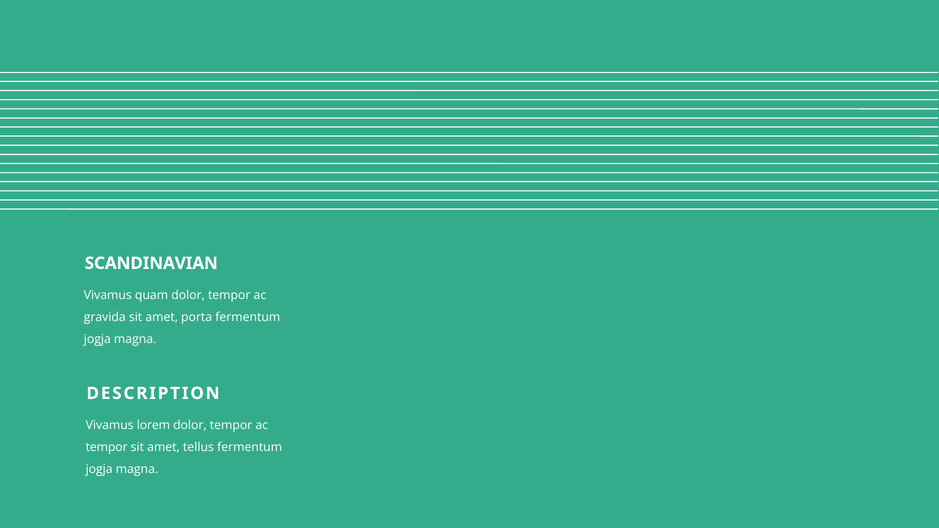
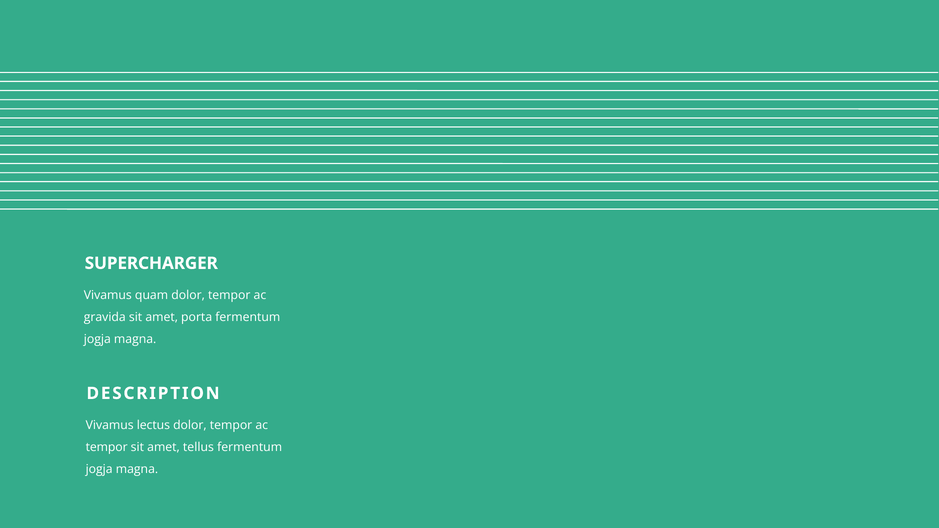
SCANDINAVIAN: SCANDINAVIAN -> SUPERCHARGER
lorem: lorem -> lectus
